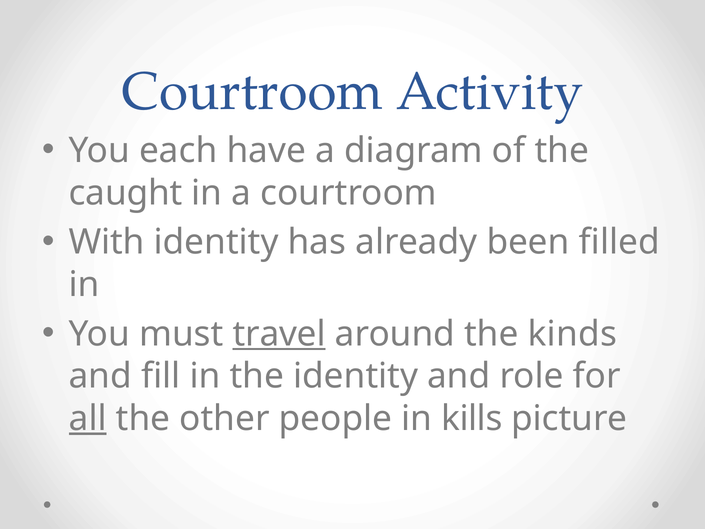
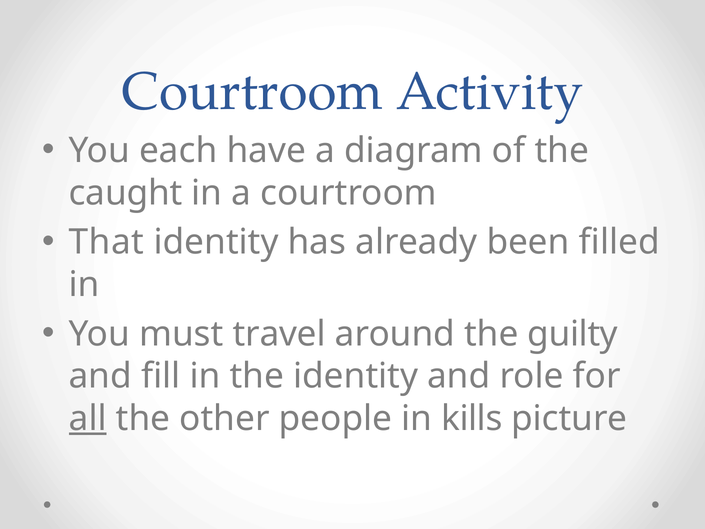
With: With -> That
travel underline: present -> none
kinds: kinds -> guilty
